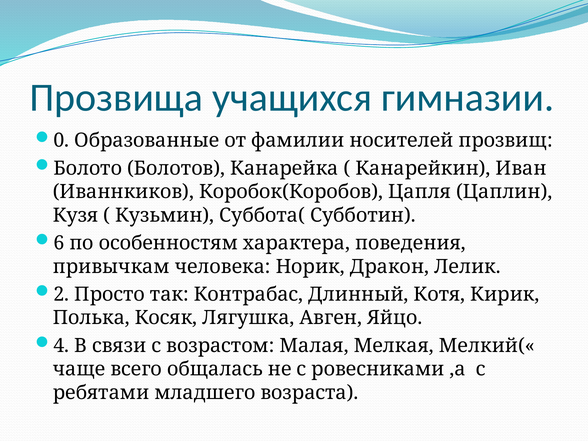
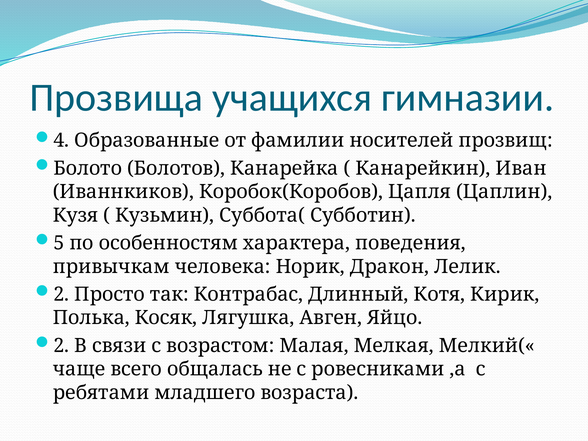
0: 0 -> 4
6: 6 -> 5
4 at (61, 346): 4 -> 2
